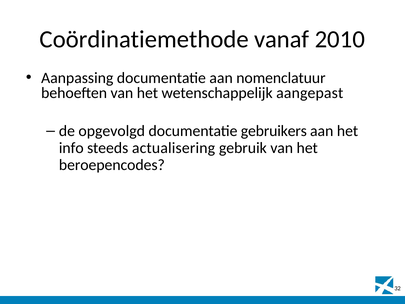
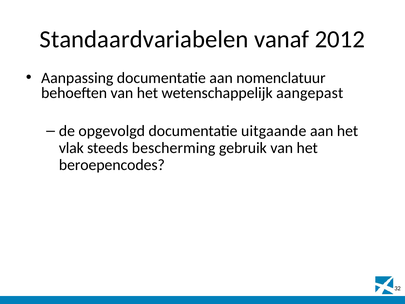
Coördinatiemethode: Coördinatiemethode -> Standaardvariabelen
2010: 2010 -> 2012
gebruikers: gebruikers -> uitgaande
info: info -> vlak
actualisering: actualisering -> bescherming
